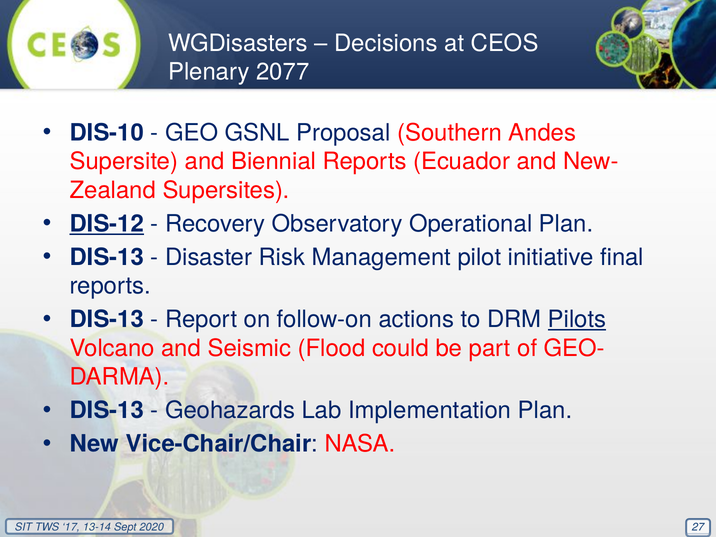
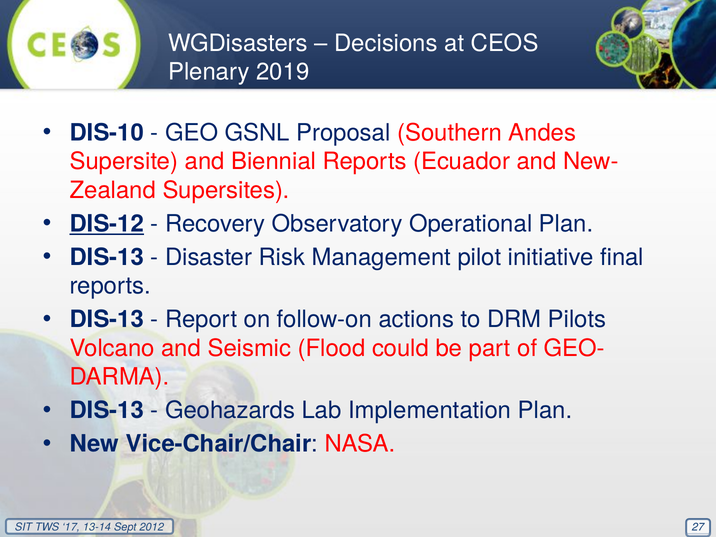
2077: 2077 -> 2019
Pilots underline: present -> none
2020: 2020 -> 2012
